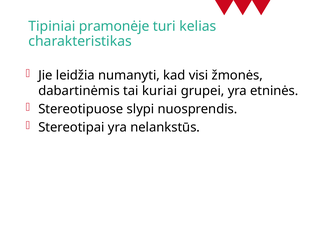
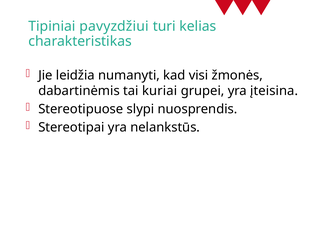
pramonėje: pramonėje -> pavyzdžiui
etninės: etninės -> įteisina
